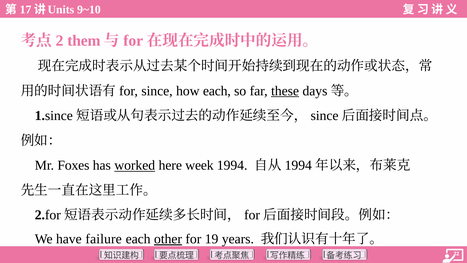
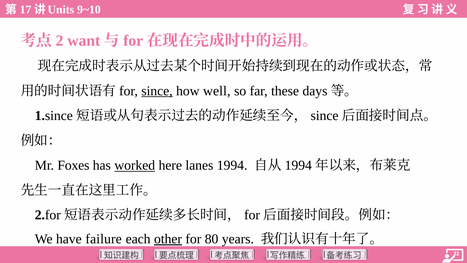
them: them -> want
since underline: none -> present
how each: each -> well
these underline: present -> none
week: week -> lanes
19: 19 -> 80
